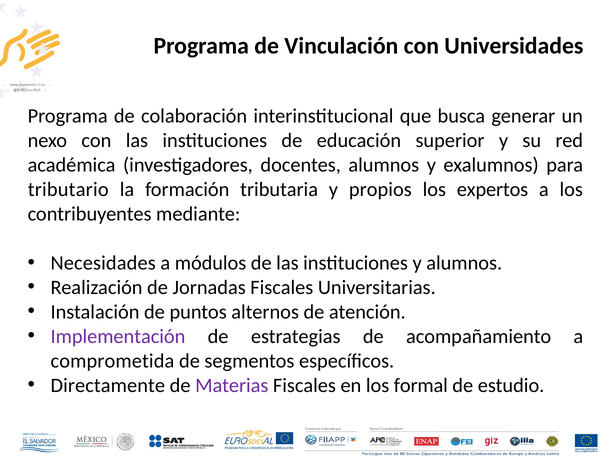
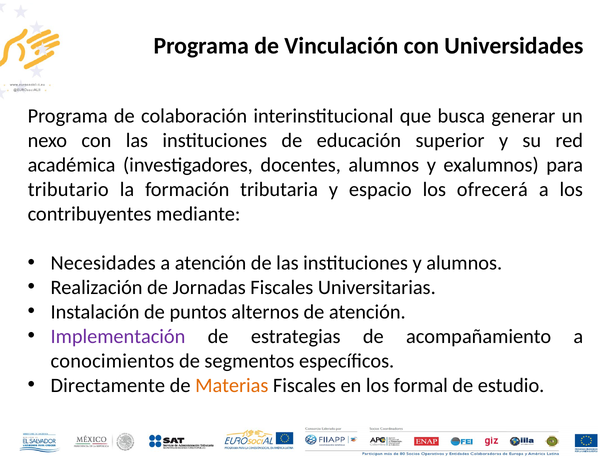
propios: propios -> espacio
expertos: expertos -> ofrecerá
a módulos: módulos -> atención
comprometida: comprometida -> conocimientos
Materias colour: purple -> orange
